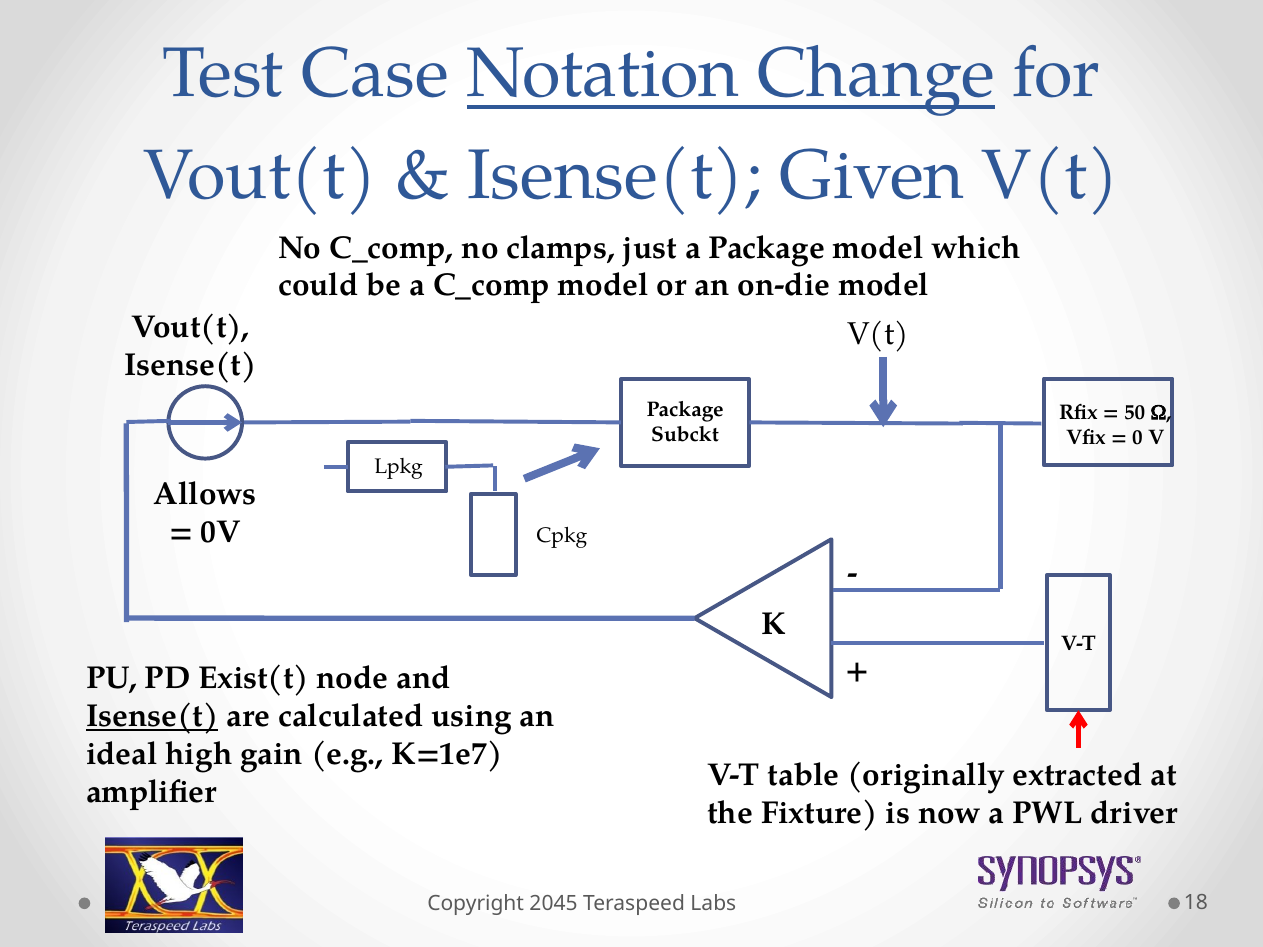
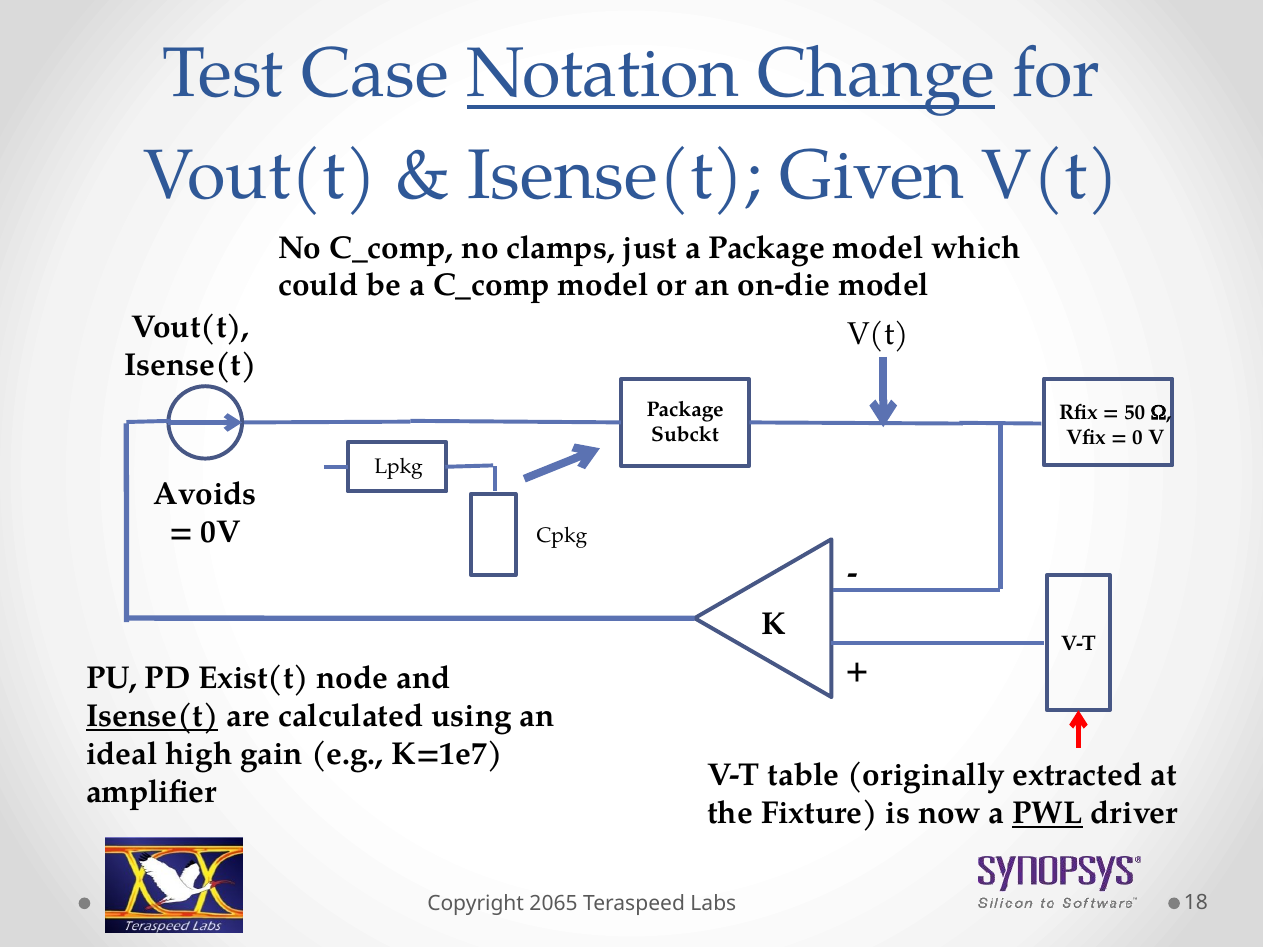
Allows: Allows -> Avoids
PWL underline: none -> present
2045: 2045 -> 2065
